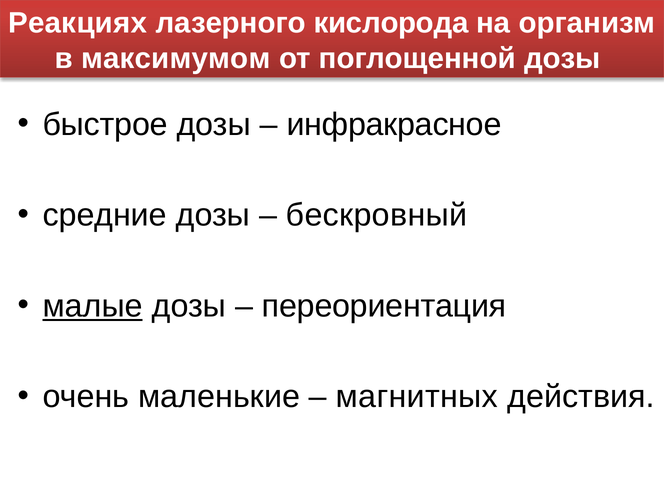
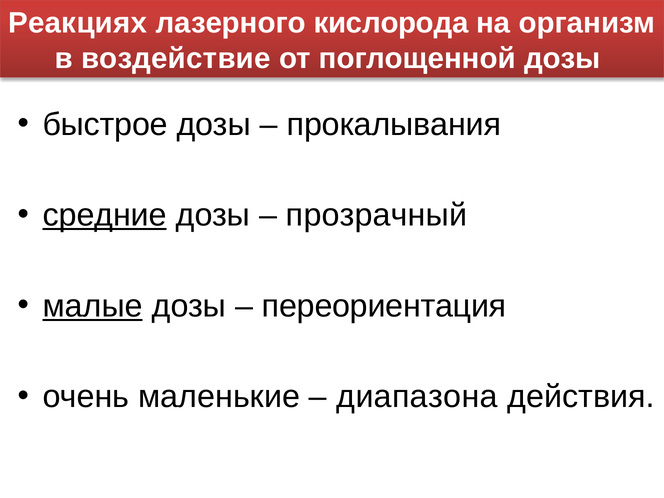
максимумом: максимумом -> воздействие
инфракрасное: инфракрасное -> прокалывания
средние underline: none -> present
бескровный: бескровный -> прозрачный
магнитных: магнитных -> диапазона
